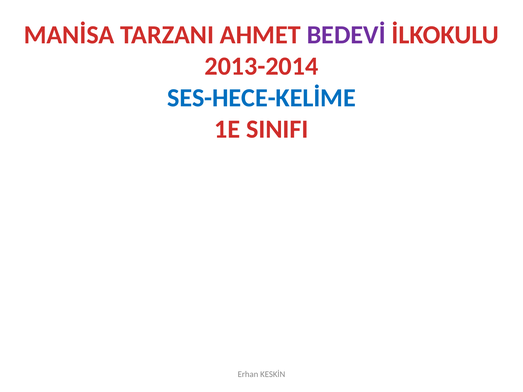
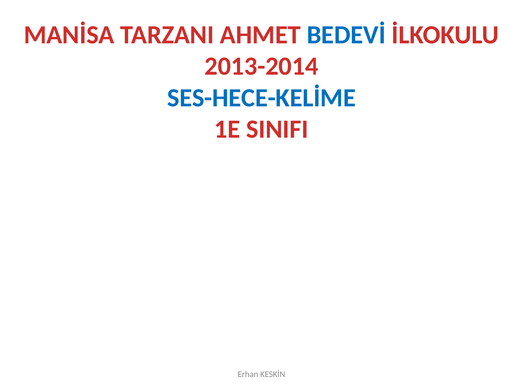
BEDEVİ colour: purple -> blue
